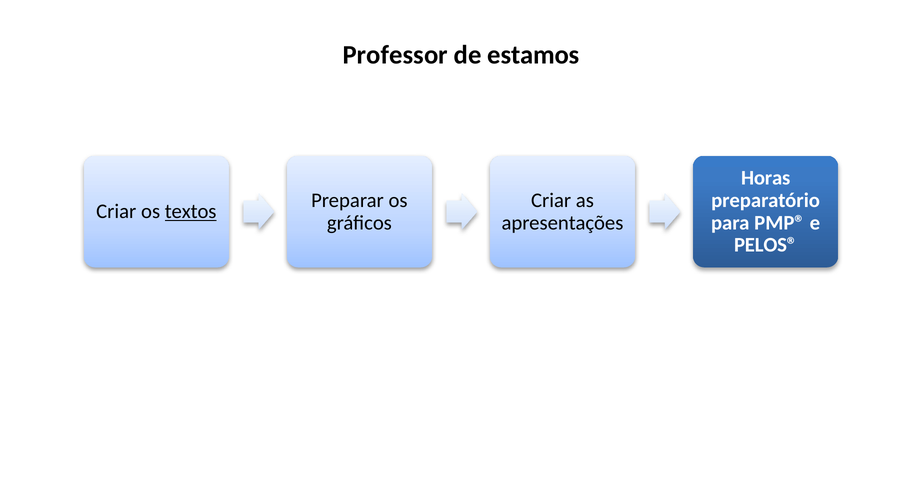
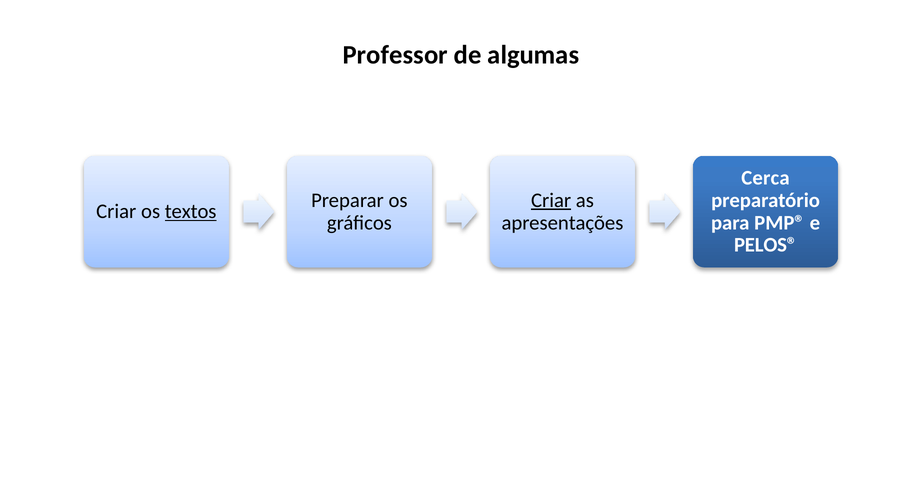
estamos: estamos -> algumas
Horas: Horas -> Cerca
Criar at (551, 200) underline: none -> present
